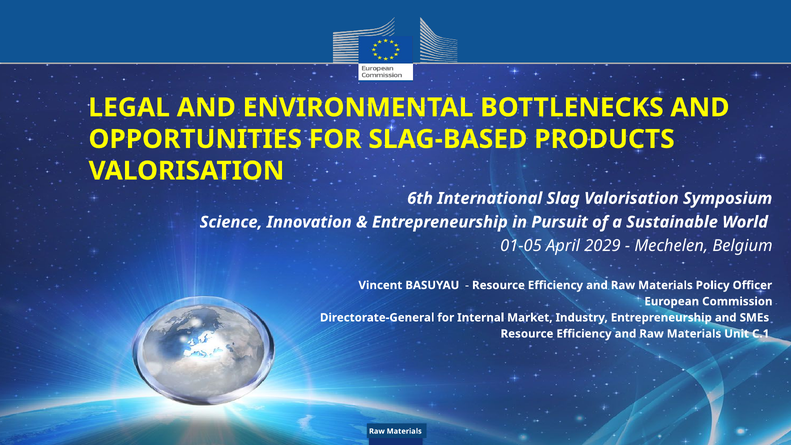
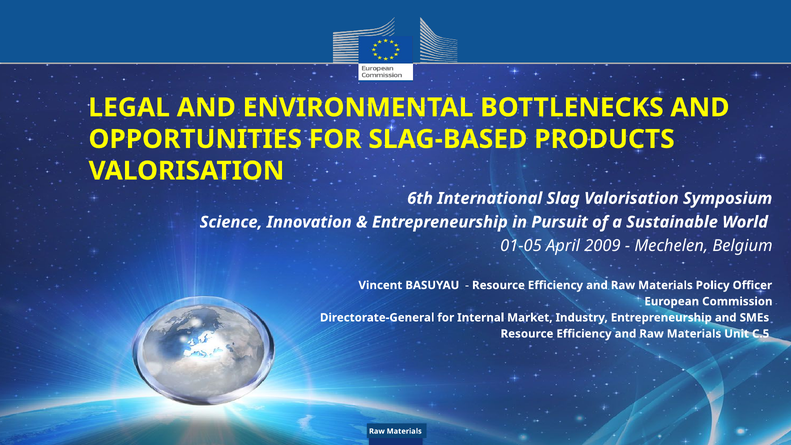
2029: 2029 -> 2009
C.1: C.1 -> C.5
